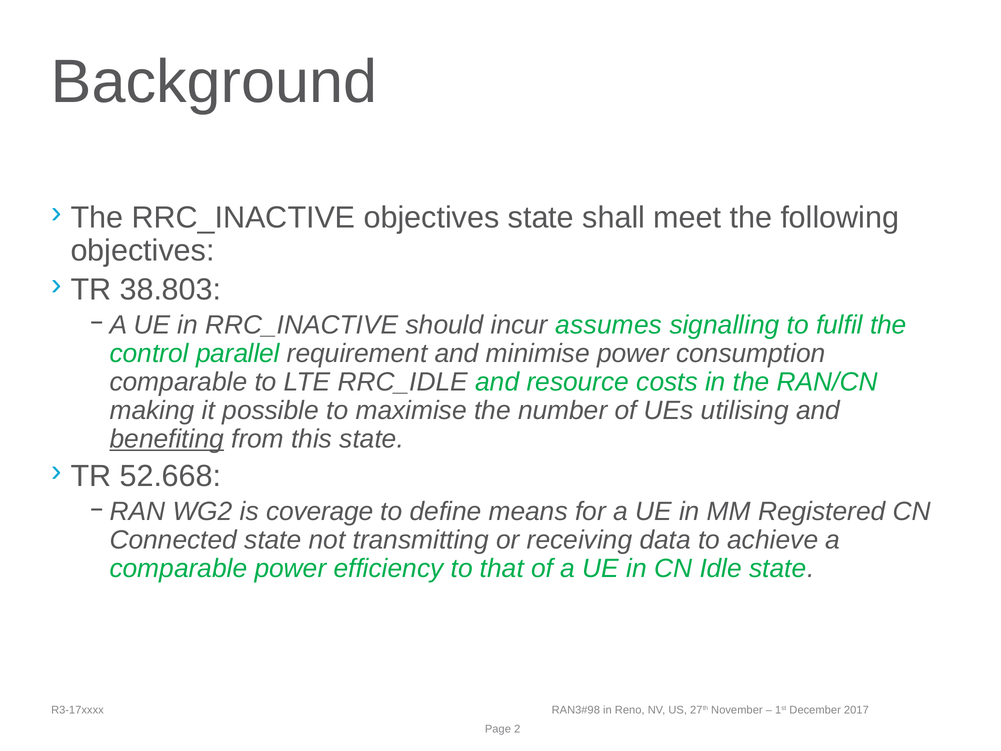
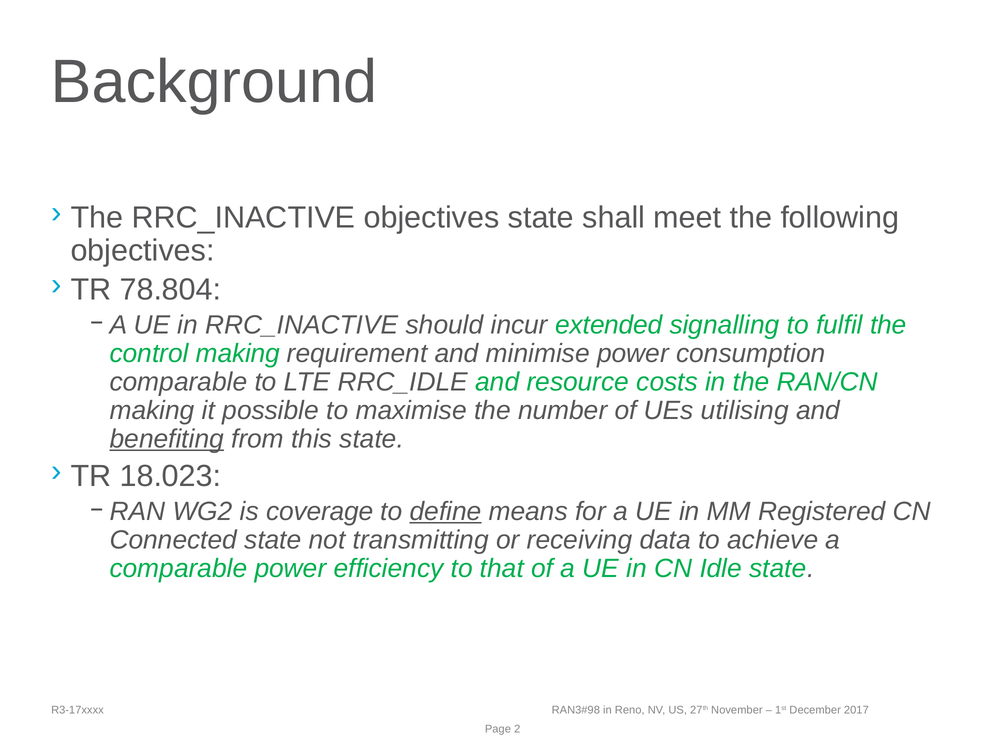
38.803: 38.803 -> 78.804
assumes: assumes -> extended
control parallel: parallel -> making
52.668: 52.668 -> 18.023
define underline: none -> present
